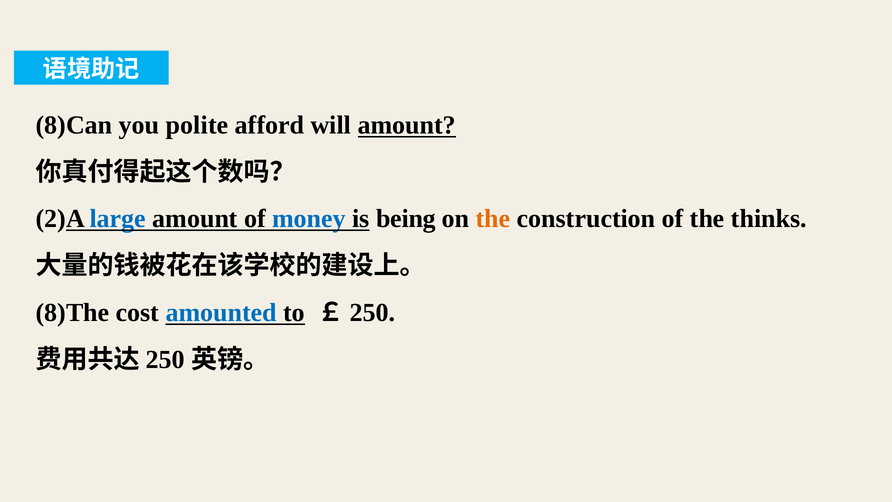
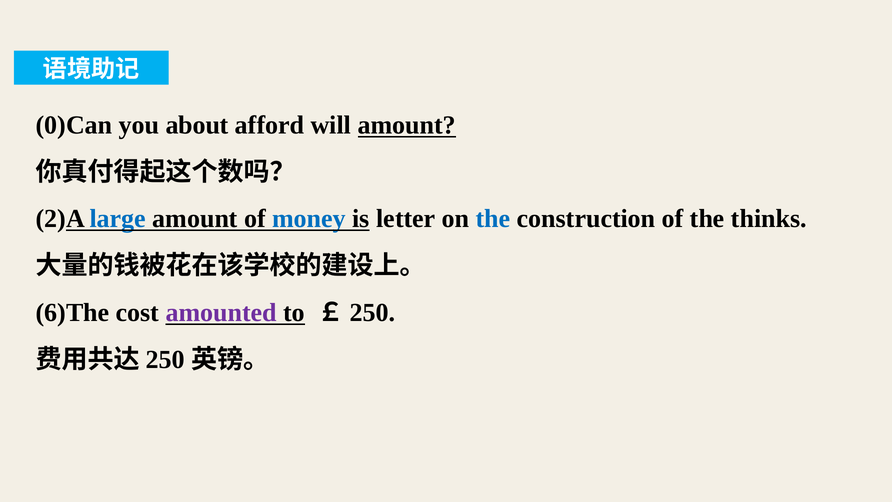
8)Can: 8)Can -> 0)Can
polite: polite -> about
being: being -> letter
the at (493, 219) colour: orange -> blue
8)The: 8)The -> 6)The
amounted colour: blue -> purple
